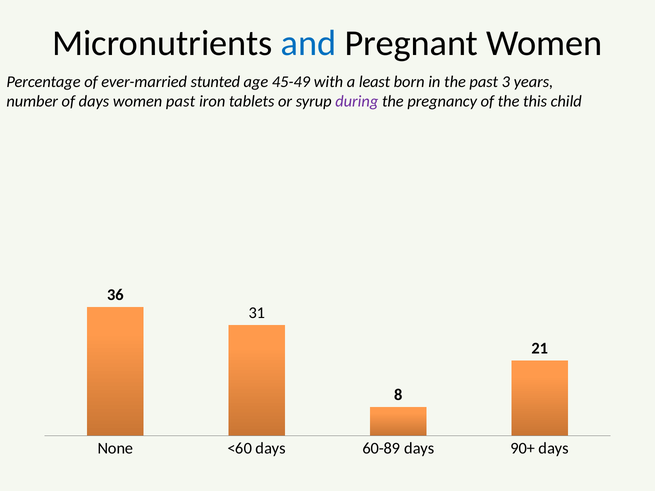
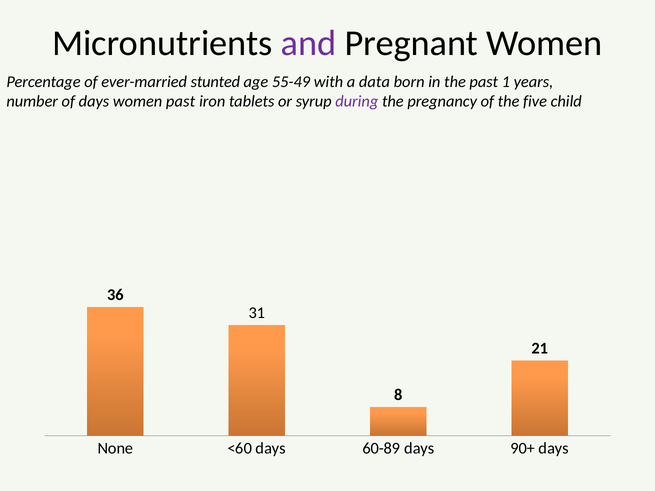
and colour: blue -> purple
45-49: 45-49 -> 55-49
least: least -> data
3: 3 -> 1
this: this -> five
